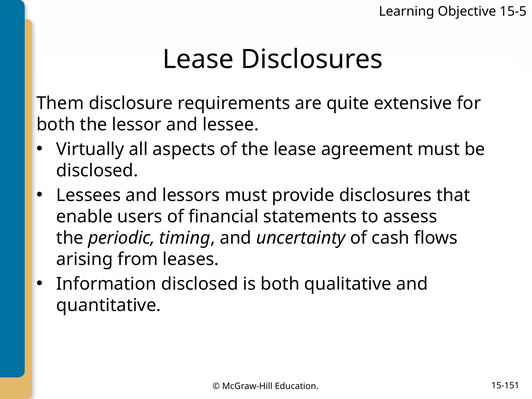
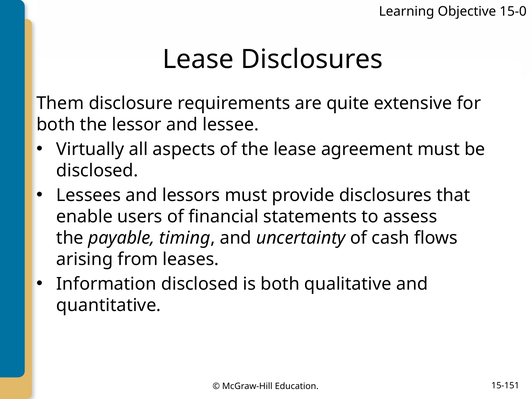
15-5: 15-5 -> 15-0
periodic: periodic -> payable
